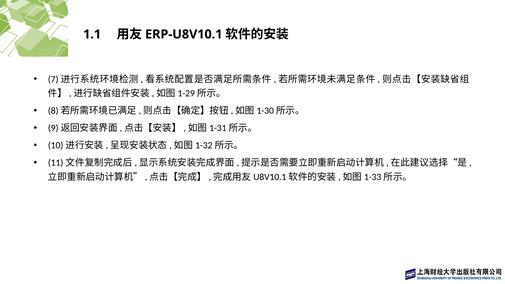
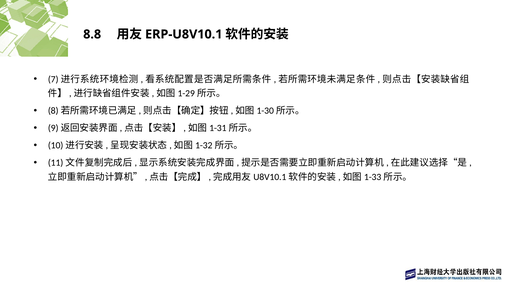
1.1: 1.1 -> 8.8
